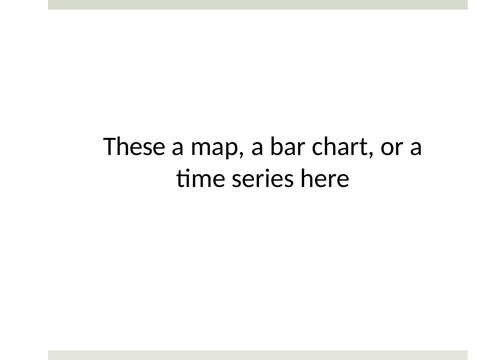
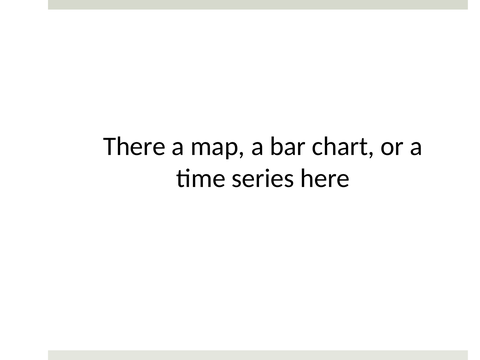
These: These -> There
